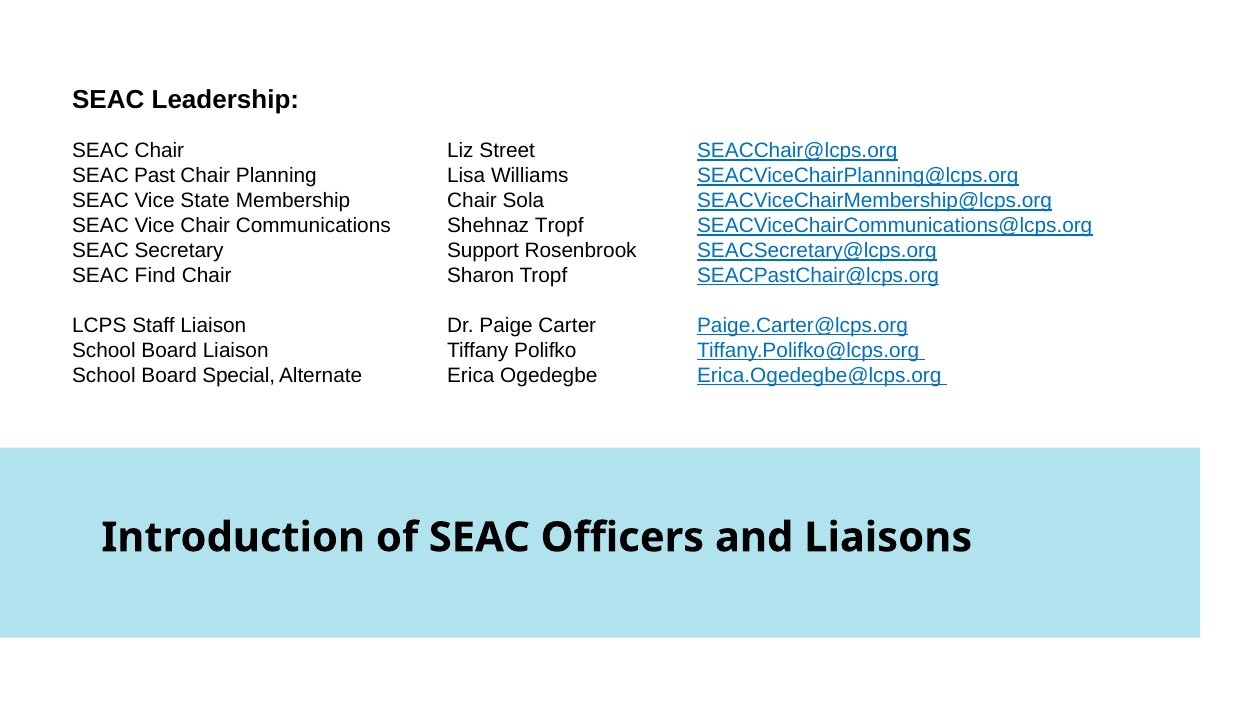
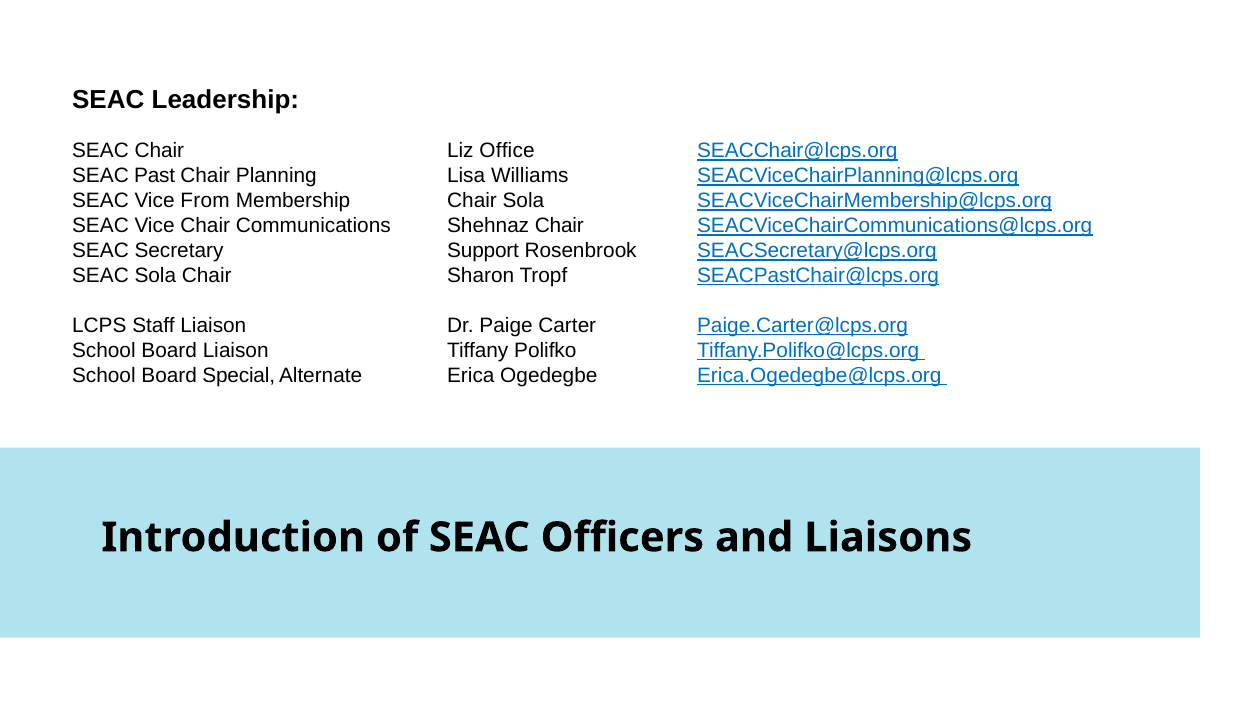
Street: Street -> Office
State: State -> From
Shehnaz Tropf: Tropf -> Chair
SEAC Find: Find -> Sola
